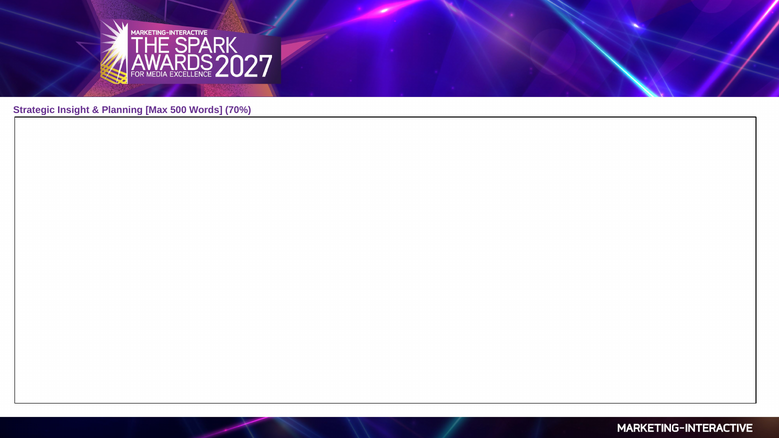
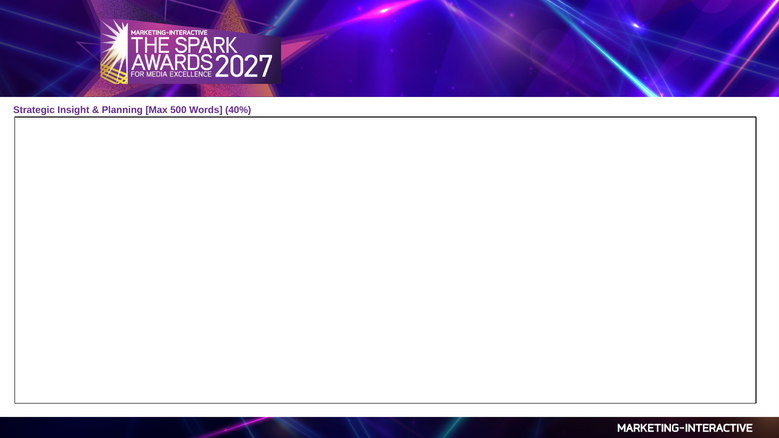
70%: 70% -> 40%
